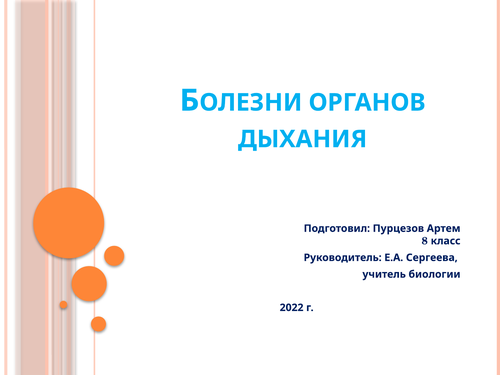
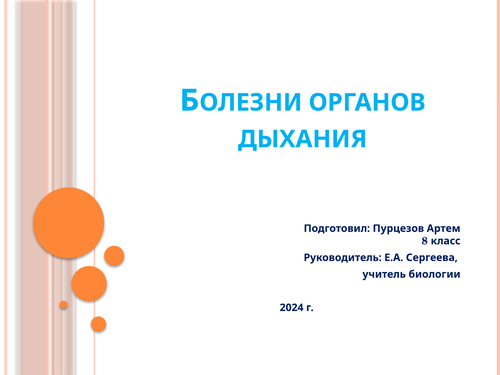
2022: 2022 -> 2024
